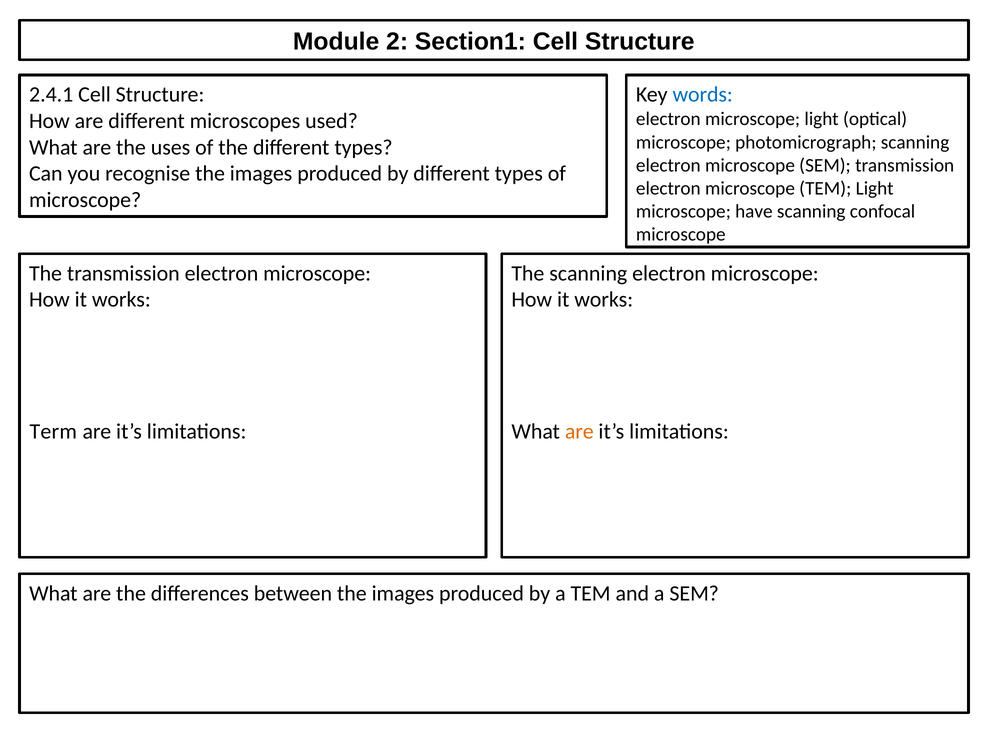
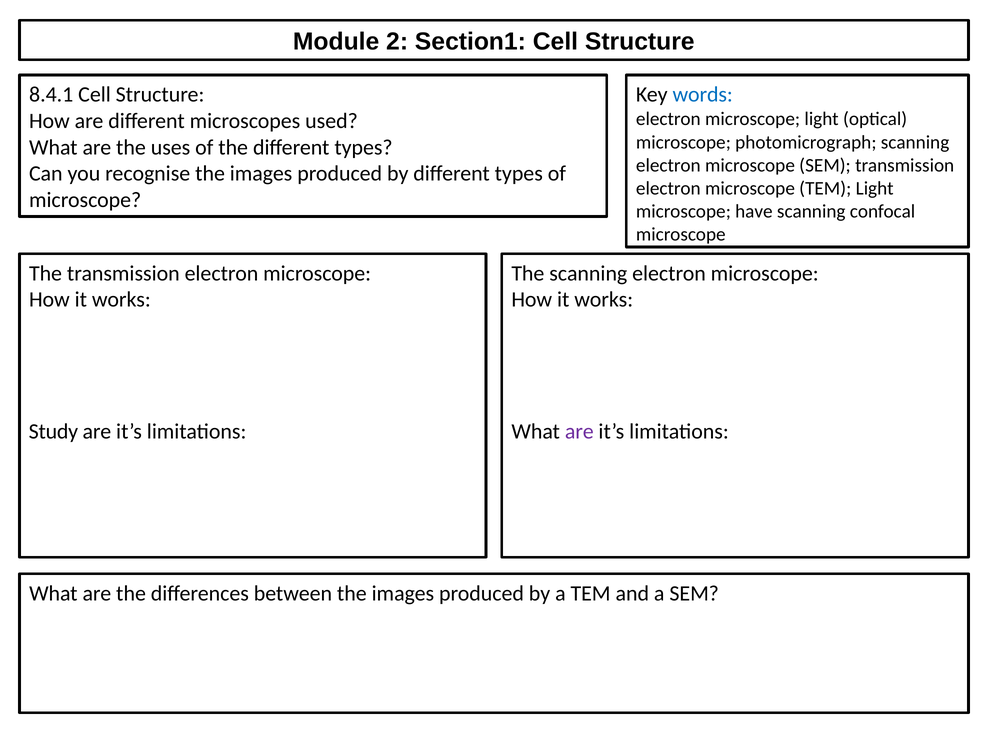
2.4.1: 2.4.1 -> 8.4.1
Term: Term -> Study
are at (579, 431) colour: orange -> purple
